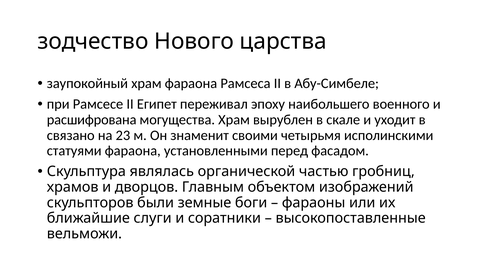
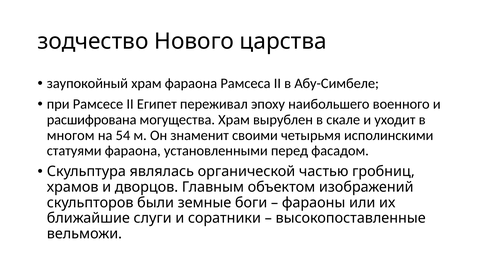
связано: связано -> многом
23: 23 -> 54
